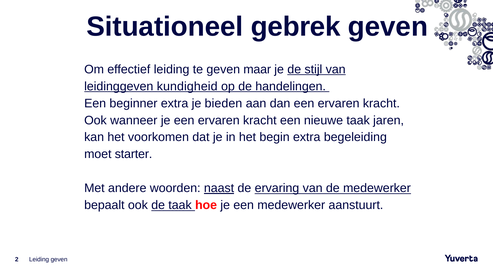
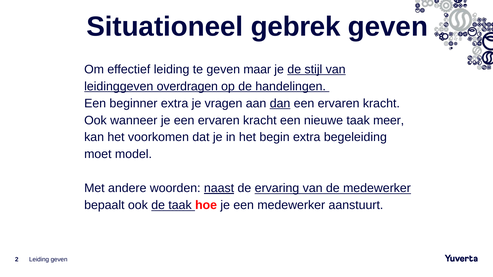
kundigheid: kundigheid -> overdragen
bieden: bieden -> vragen
dan underline: none -> present
jaren: jaren -> meer
starter: starter -> model
